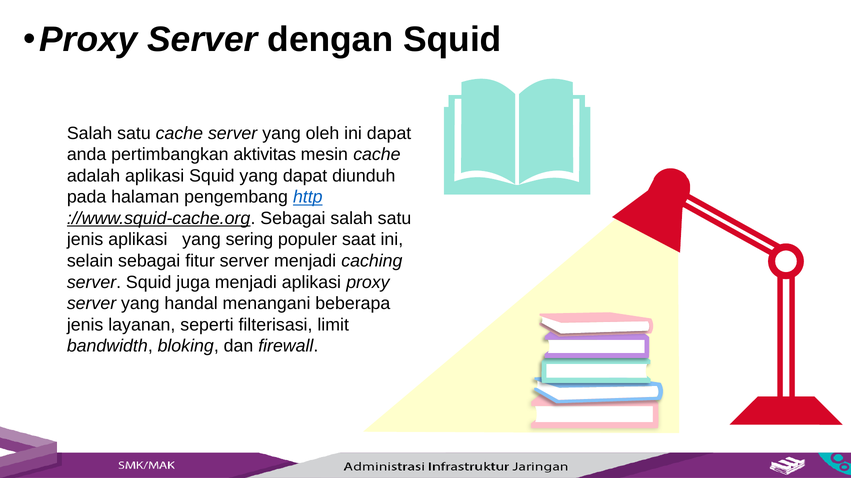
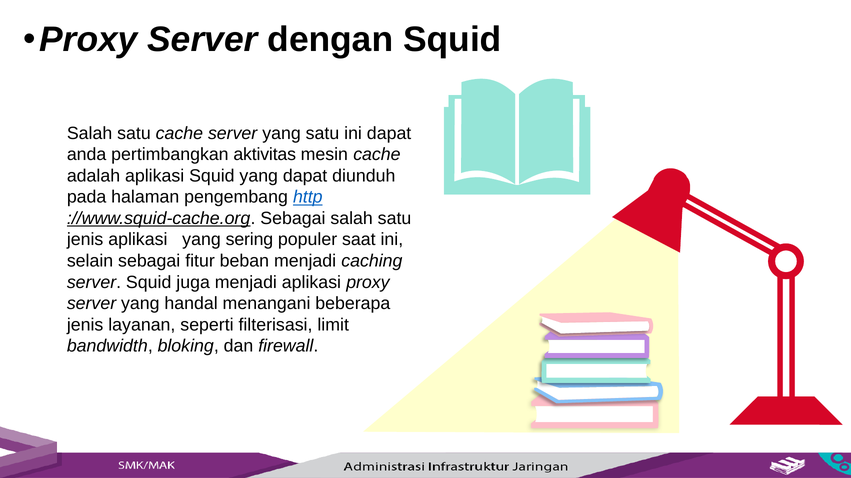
yang oleh: oleh -> satu
fitur server: server -> beban
